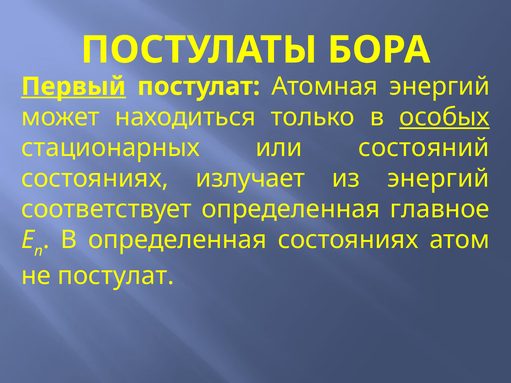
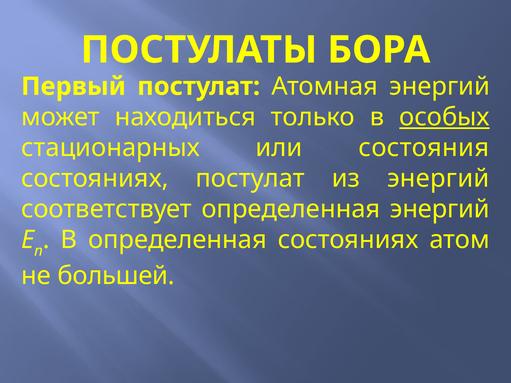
Первый underline: present -> none
состояний: состояний -> состояния
состояниях излучает: излучает -> постулат
определенная главное: главное -> энергий
не постулат: постулат -> большей
